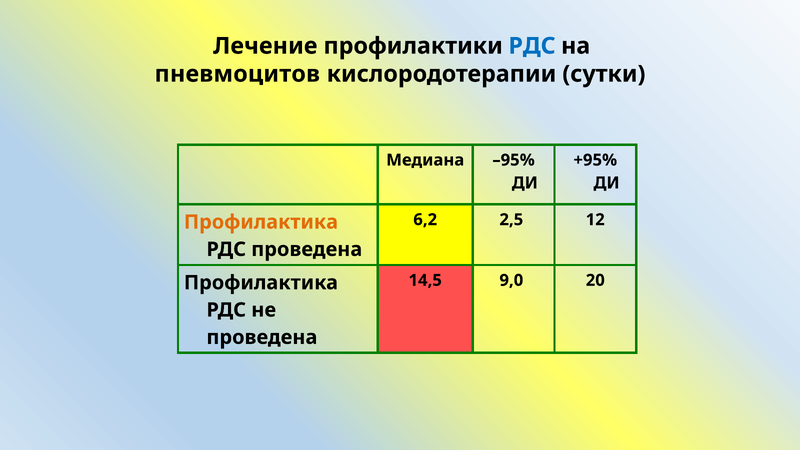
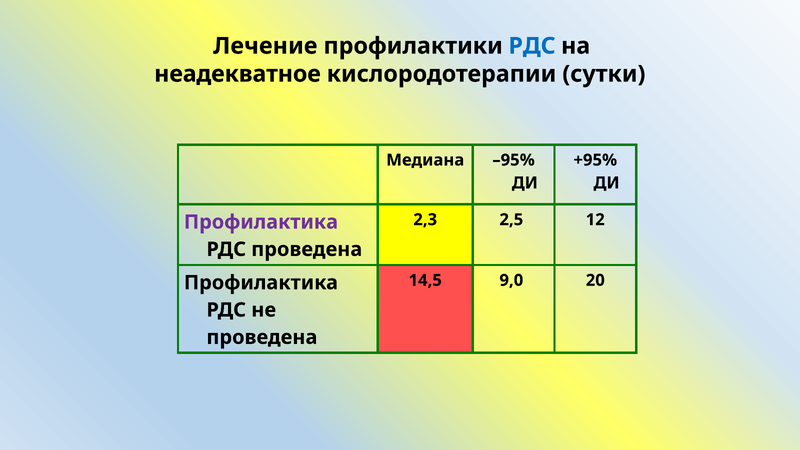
пневмоцитов: пневмоцитов -> неадекватное
6,2: 6,2 -> 2,3
Профилактика at (261, 222) colour: orange -> purple
